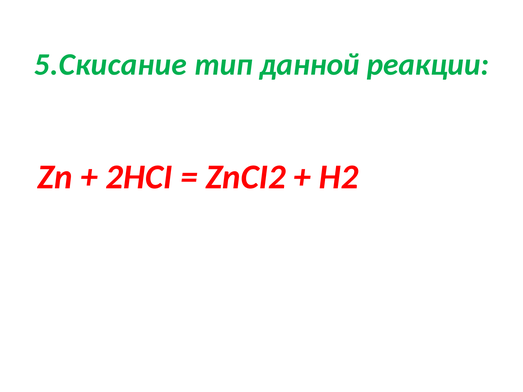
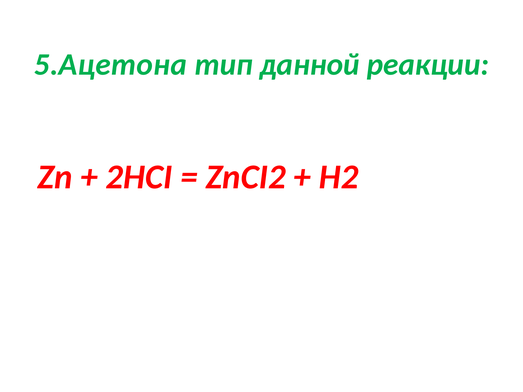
5.Скисание: 5.Скисание -> 5.Ацетона
